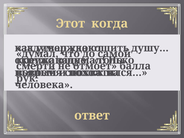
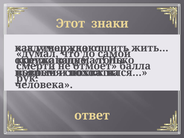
когда: когда -> знаки
душу…: душу… -> жить…
